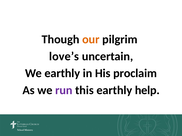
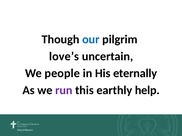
our colour: orange -> blue
We earthly: earthly -> people
proclaim: proclaim -> eternally
